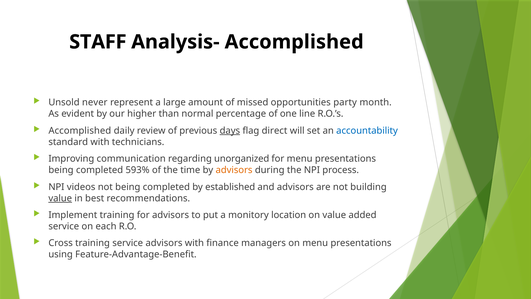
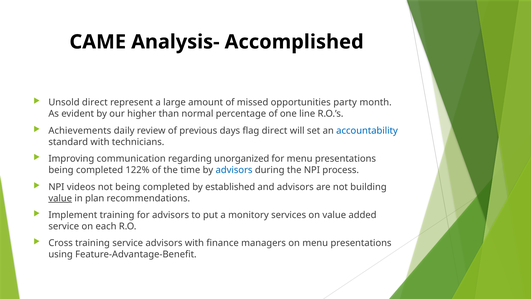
STAFF: STAFF -> CAME
Unsold never: never -> direct
Accomplished at (80, 131): Accomplished -> Achievements
days underline: present -> none
593%: 593% -> 122%
advisors at (234, 170) colour: orange -> blue
best: best -> plan
location: location -> services
